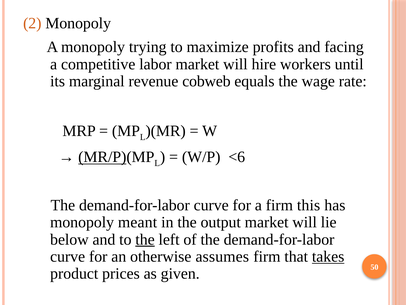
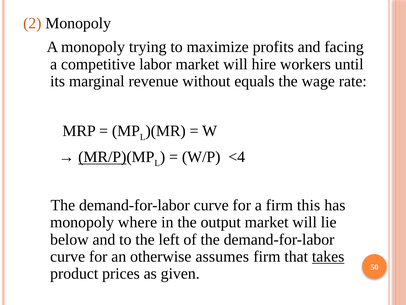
cobweb: cobweb -> without
<6: <6 -> <4
meant: meant -> where
the at (145, 239) underline: present -> none
